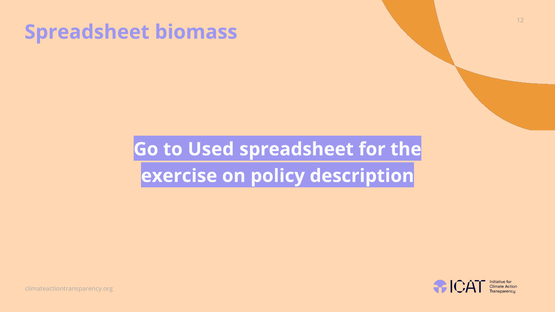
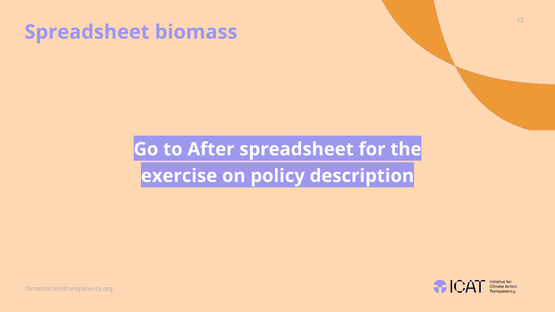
Used: Used -> After
